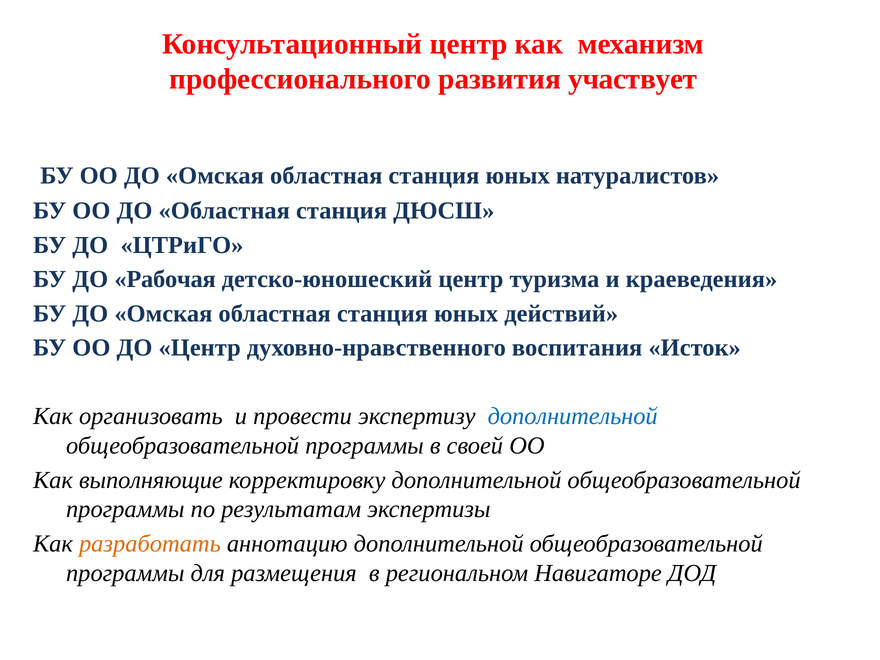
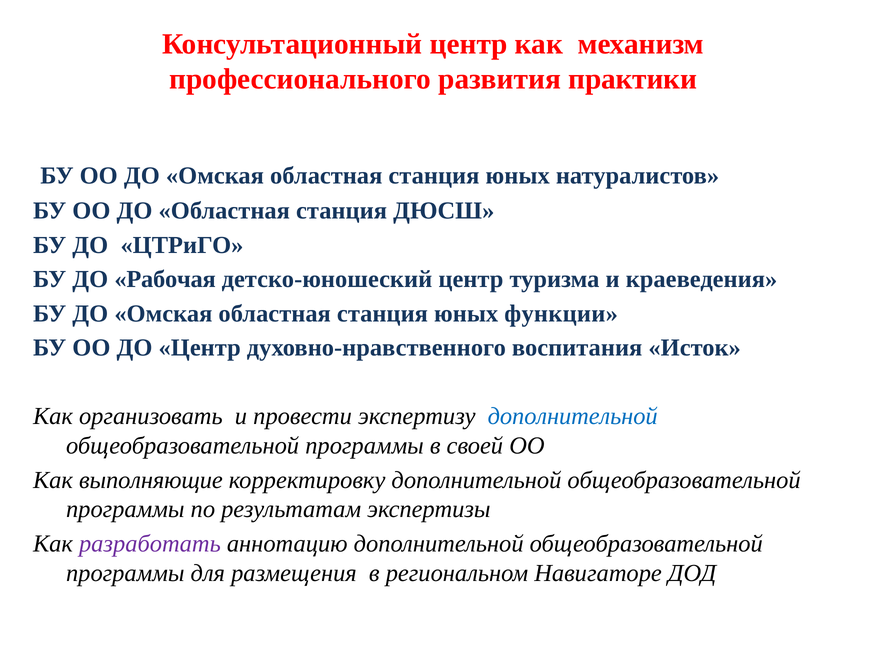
участвует: участвует -> практики
действий: действий -> функции
разработать colour: orange -> purple
